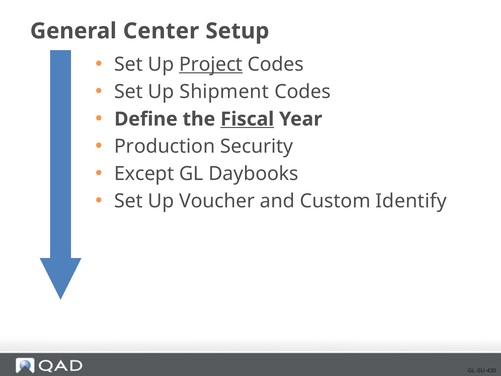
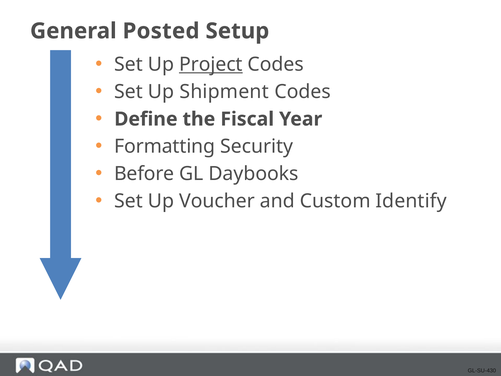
Center: Center -> Posted
Fiscal underline: present -> none
Production: Production -> Formatting
Except: Except -> Before
